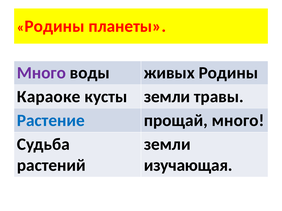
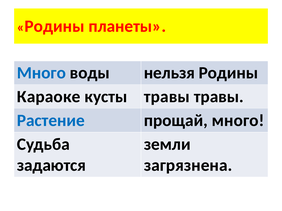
Много at (41, 73) colour: purple -> blue
живых: живых -> нельзя
кусты земли: земли -> травы
растений: растений -> задаются
изучающая: изучающая -> загрязнена
